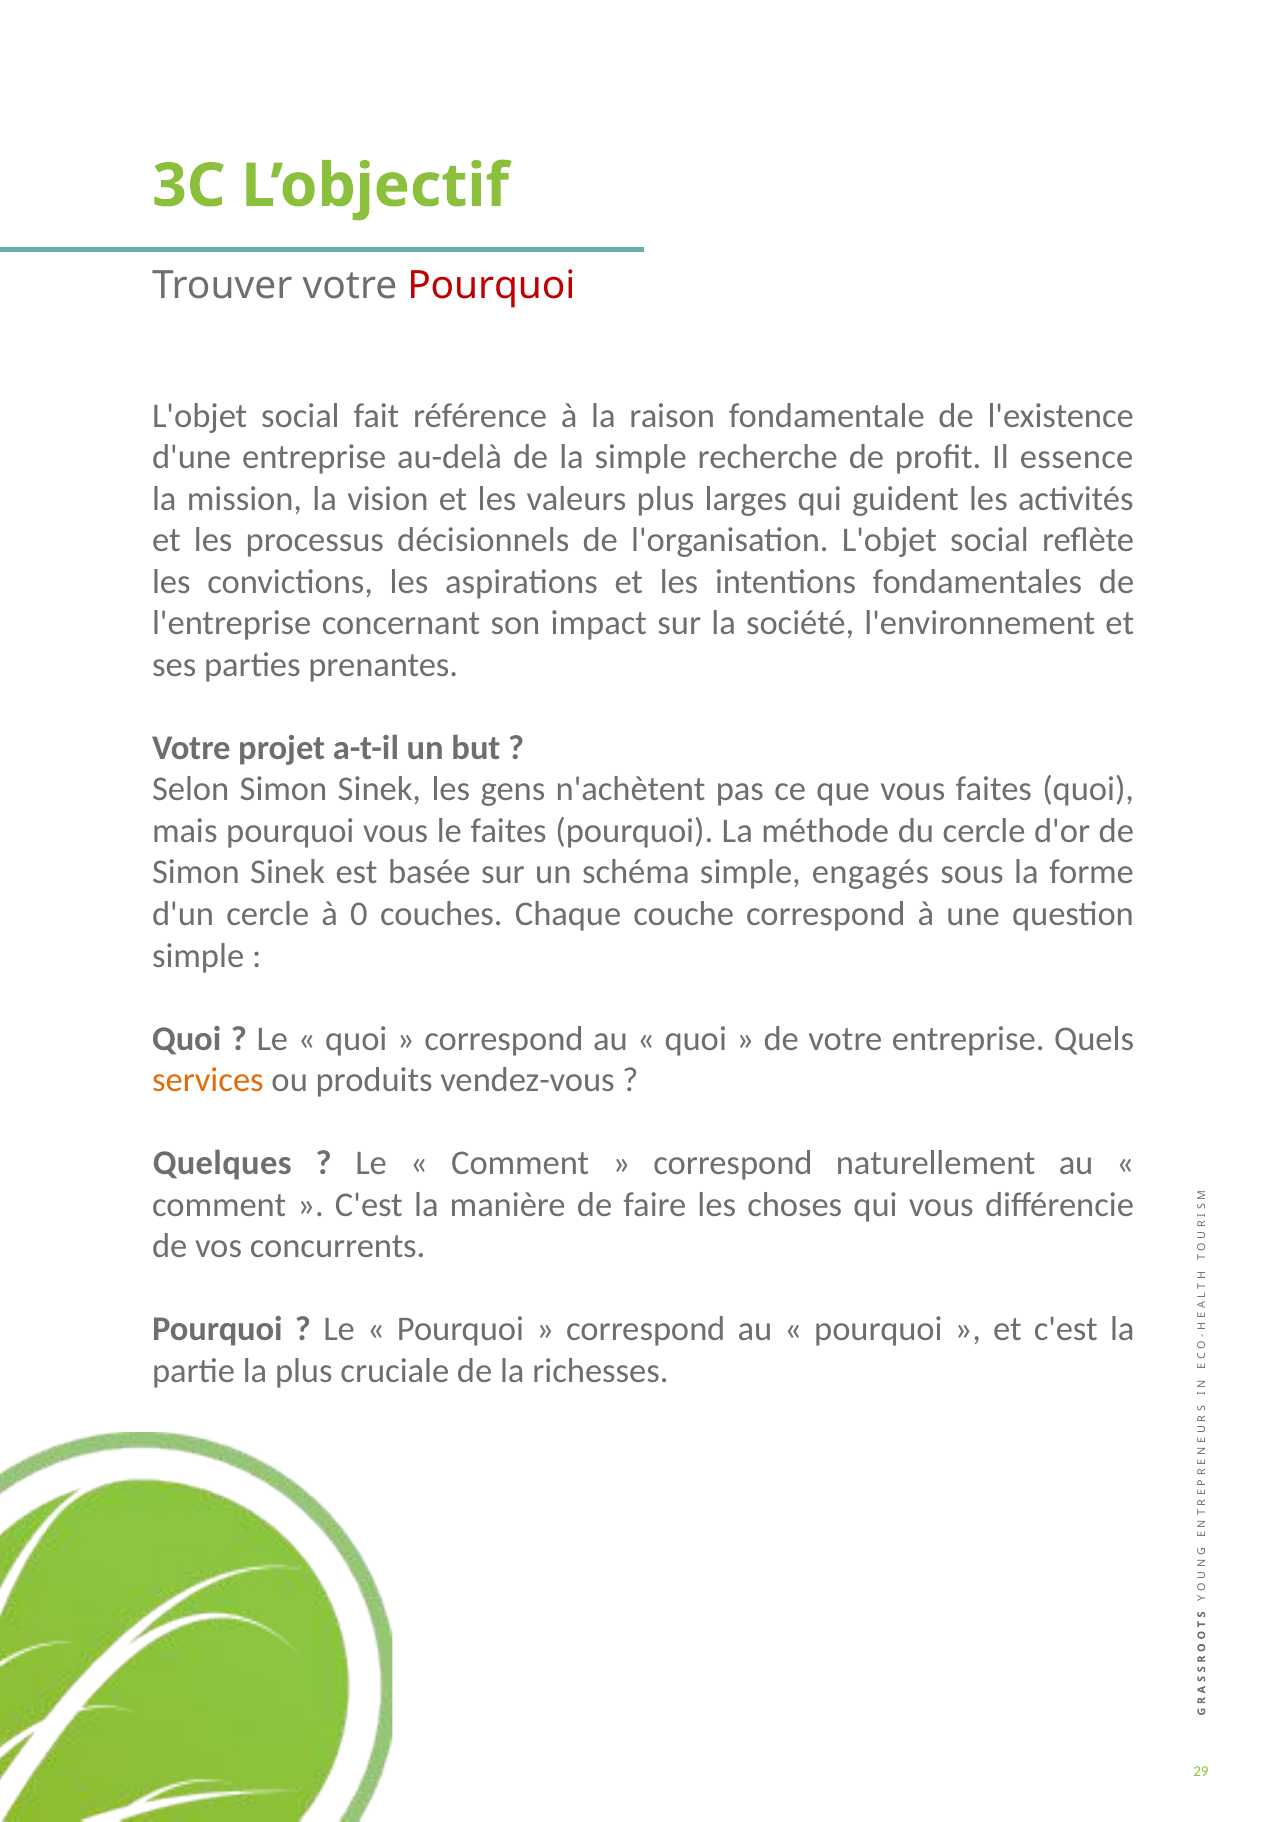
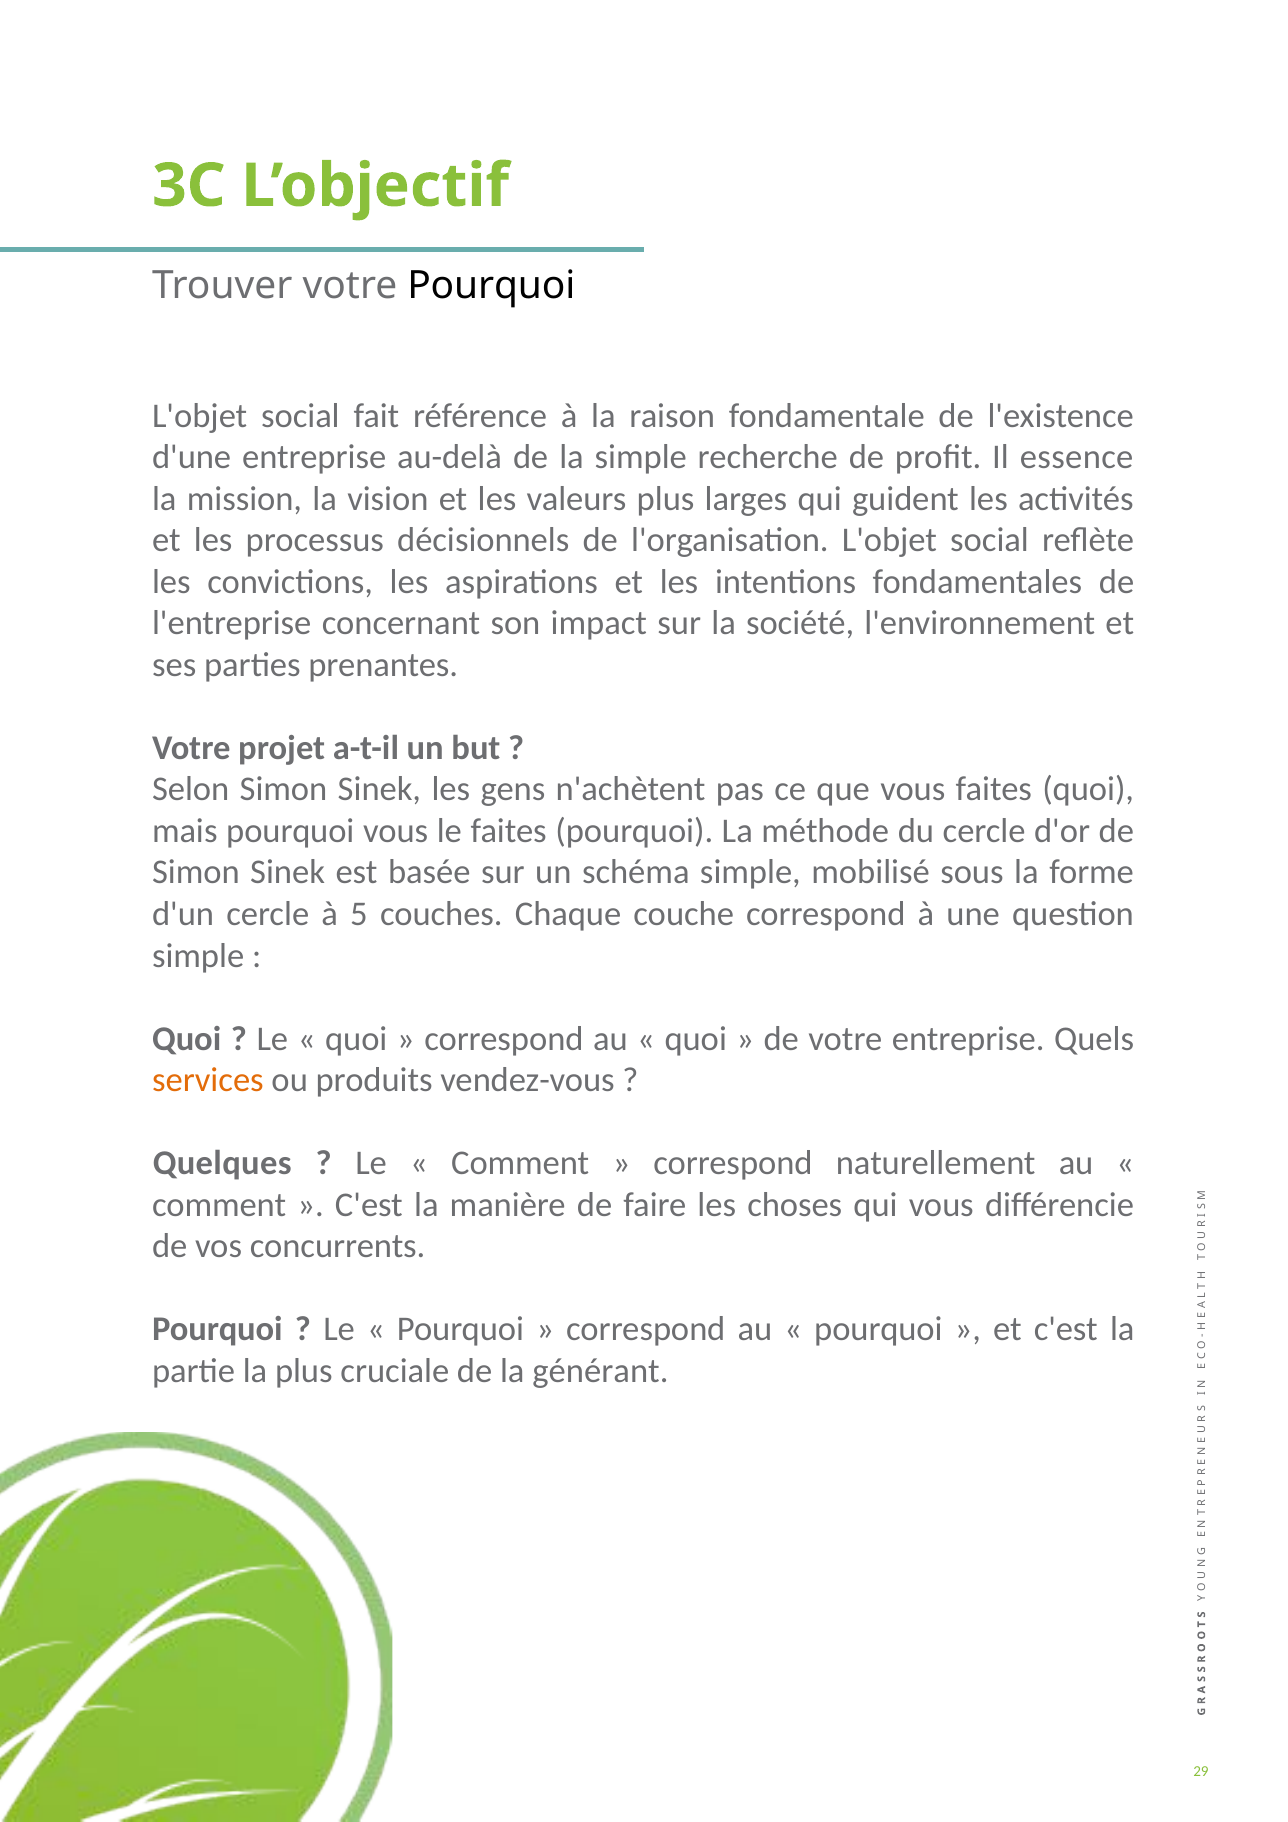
Pourquoi at (491, 285) colour: red -> black
engagés: engagés -> mobilisé
0: 0 -> 5
richesses: richesses -> générant
